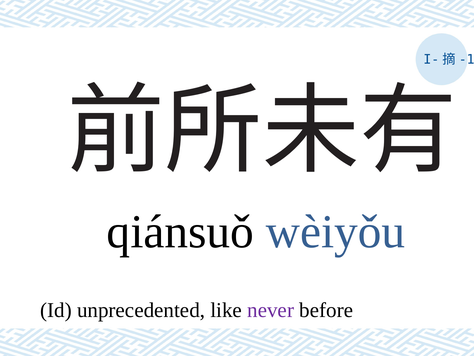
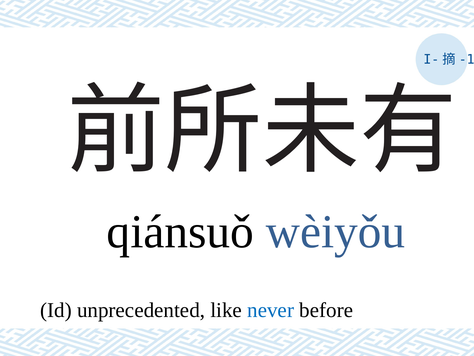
never colour: purple -> blue
